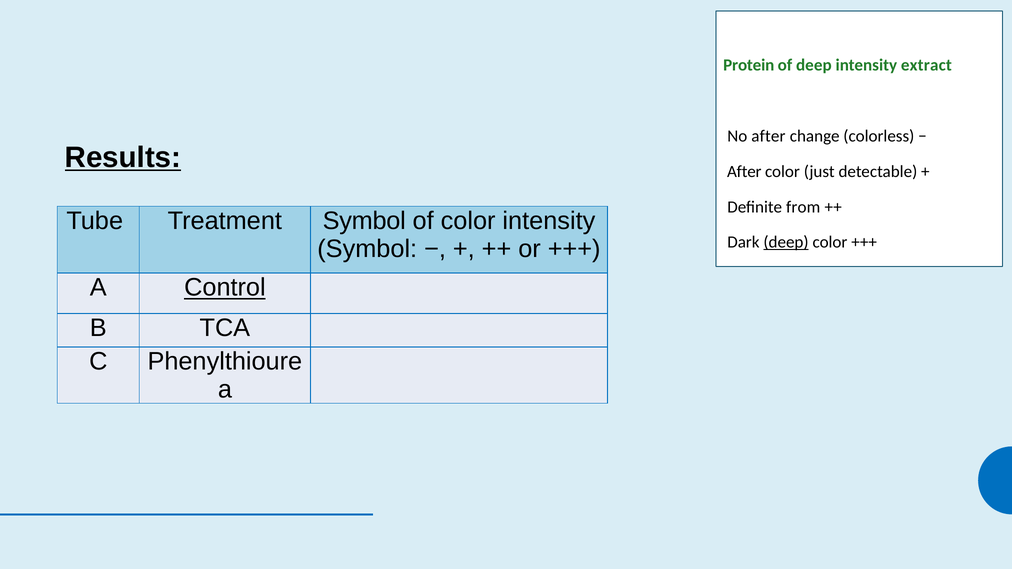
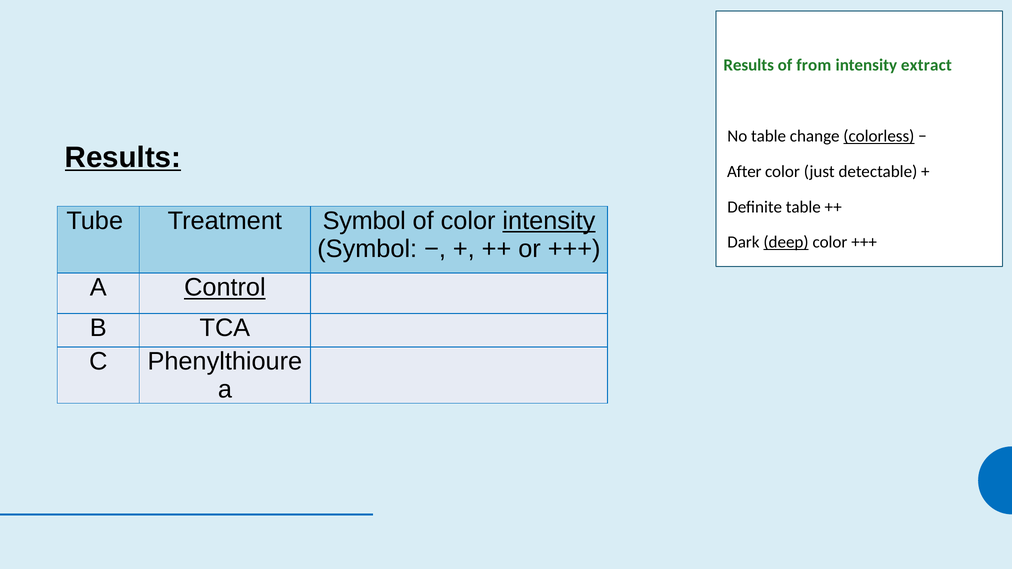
Protein at (749, 65): Protein -> Results
of deep: deep -> from
No after: after -> table
colorless underline: none -> present
Definite from: from -> table
intensity at (549, 221) underline: none -> present
